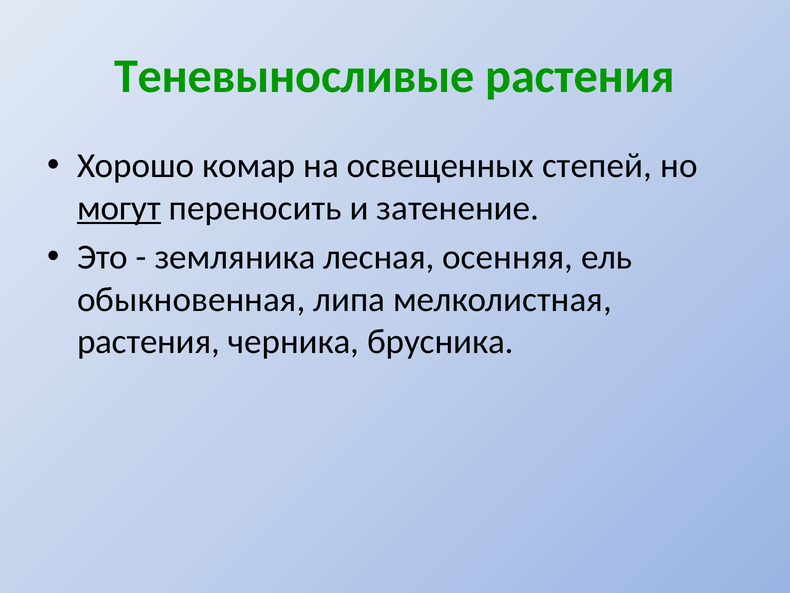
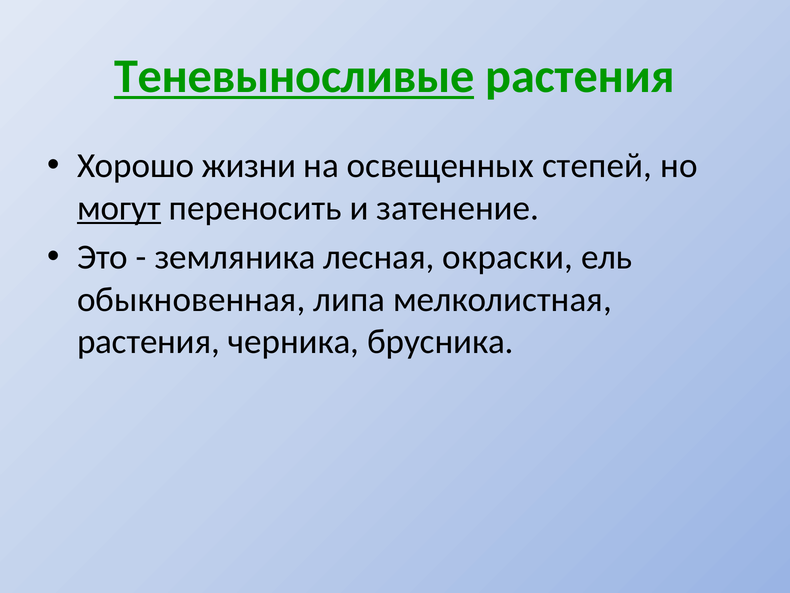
Теневыносливые underline: none -> present
комар: комар -> жизни
осенняя: осенняя -> окраски
